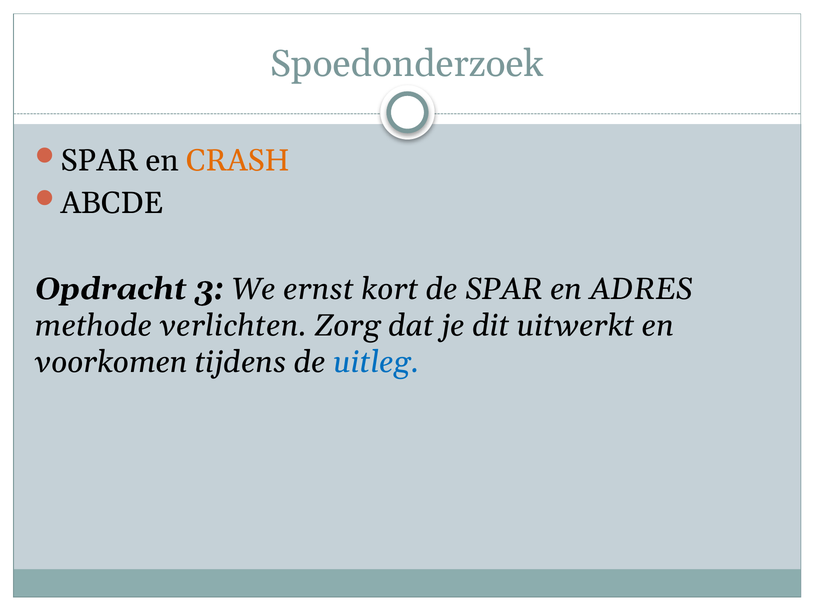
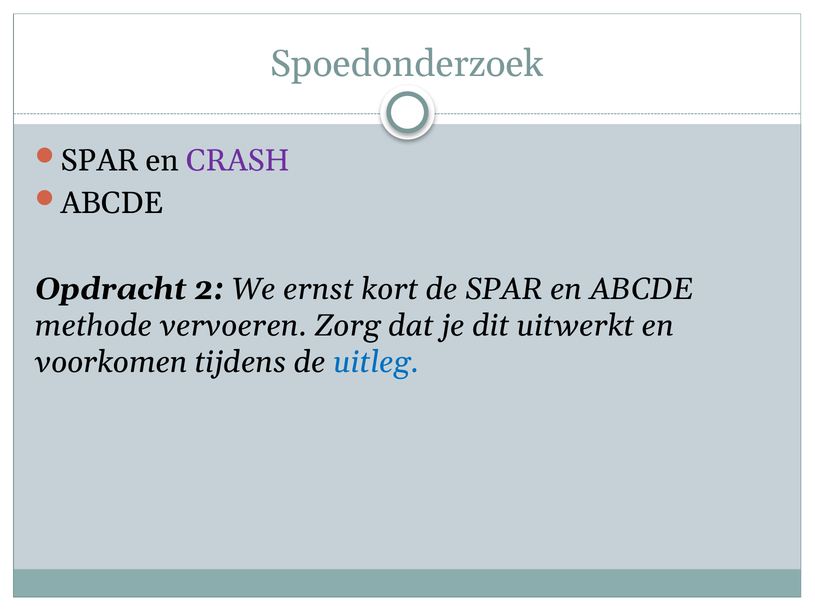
CRASH colour: orange -> purple
3: 3 -> 2
en ADRES: ADRES -> ABCDE
verlichten: verlichten -> vervoeren
